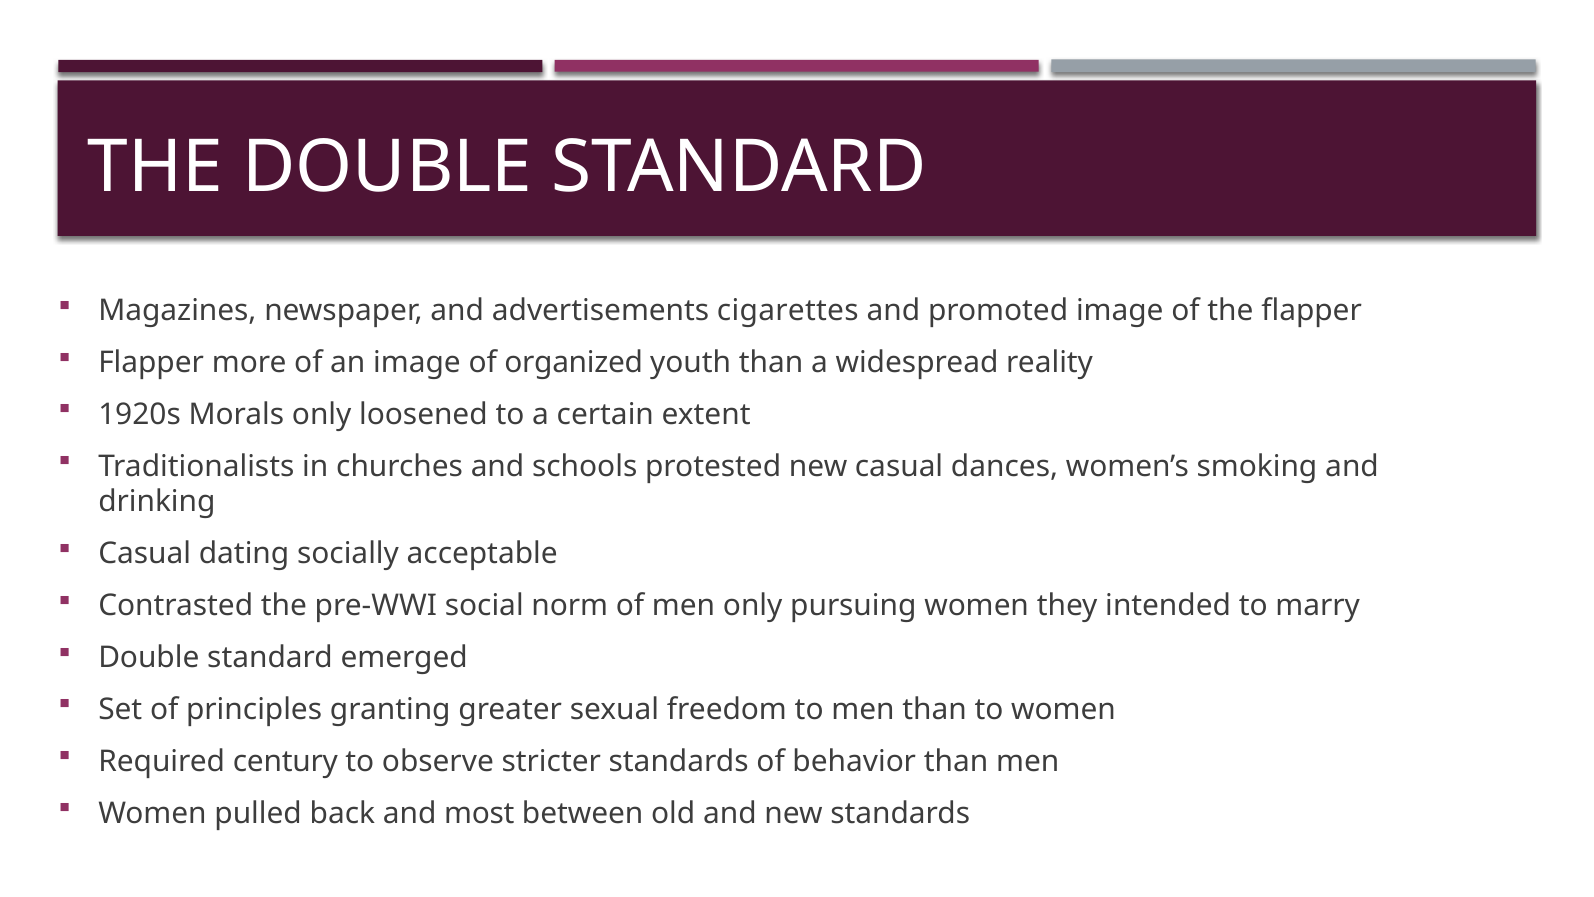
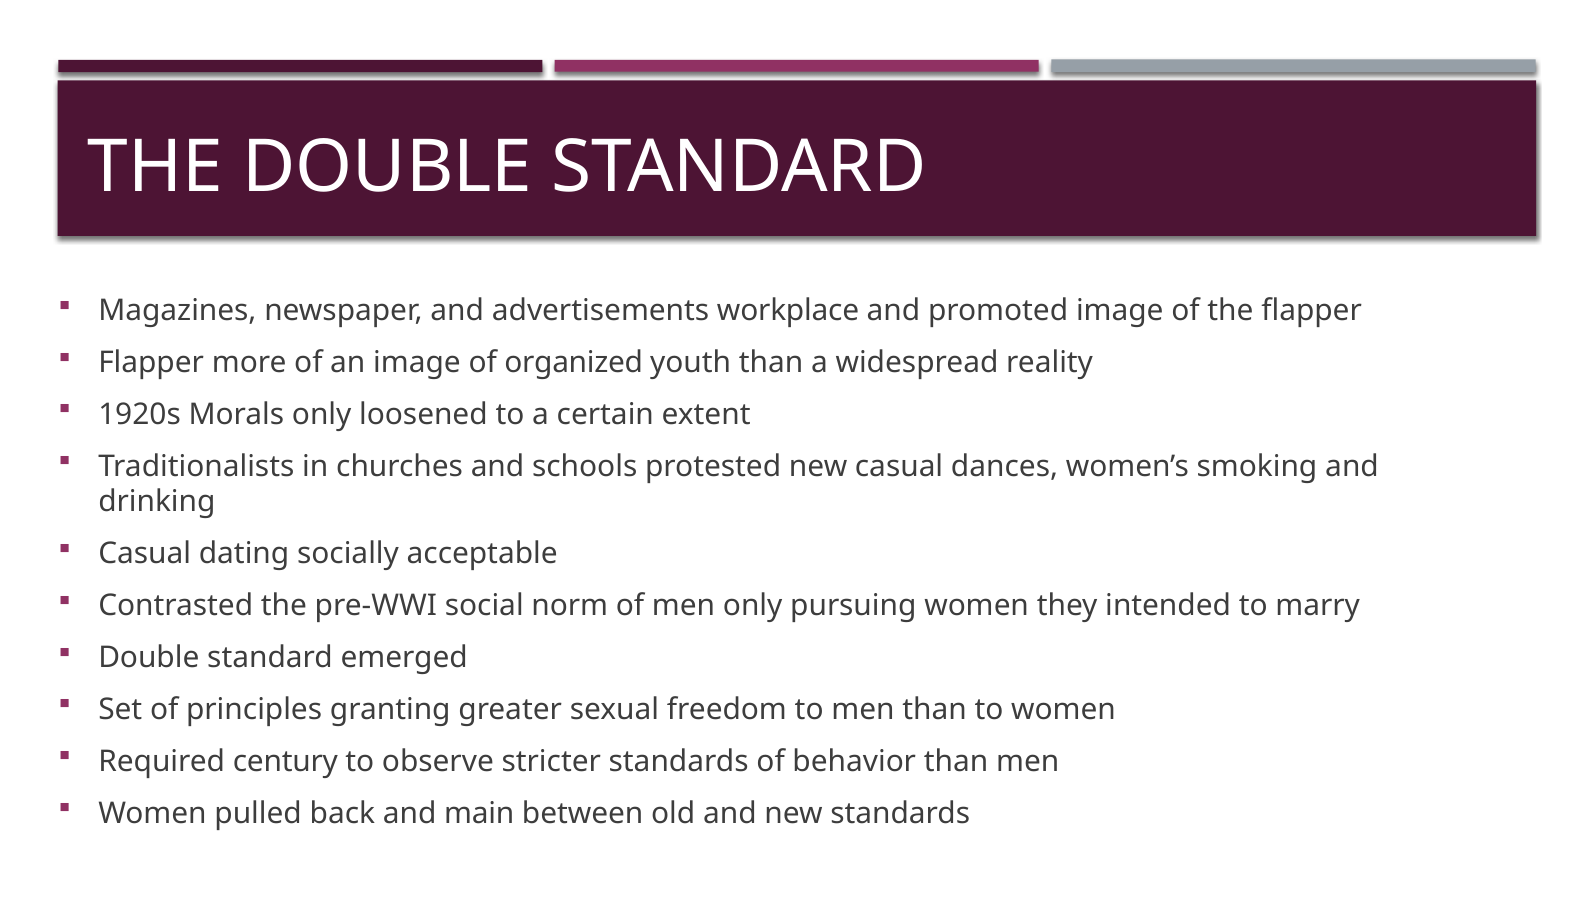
cigarettes: cigarettes -> workplace
most: most -> main
